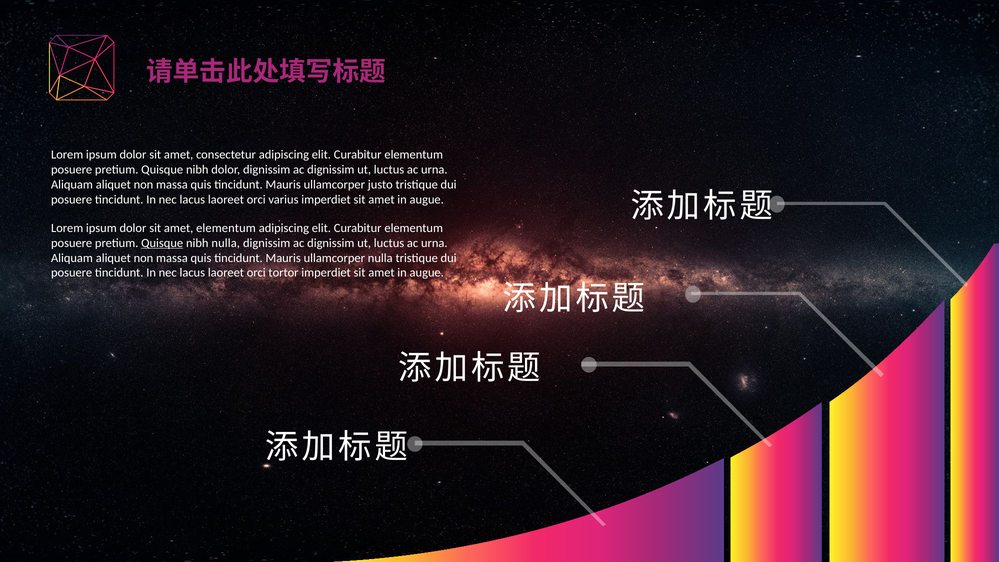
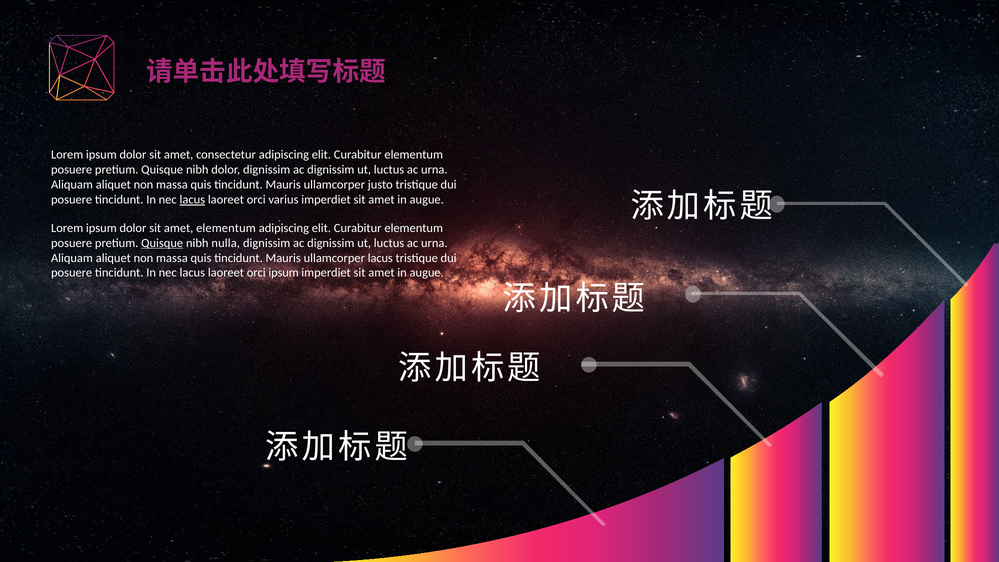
lacus at (192, 200) underline: none -> present
ullamcorper nulla: nulla -> lacus
orci tortor: tortor -> ipsum
